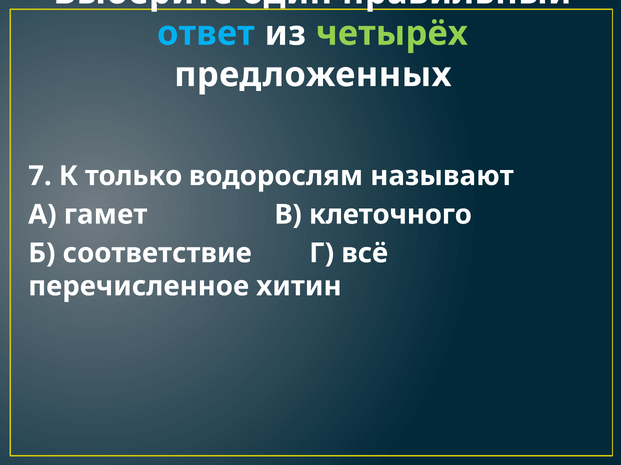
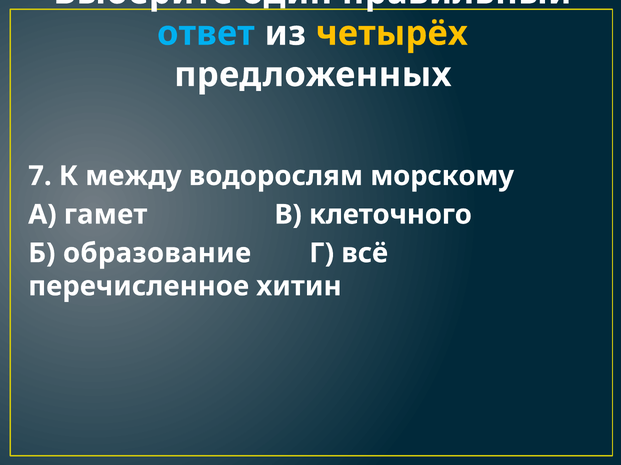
четырёх colour: light green -> yellow
только: только -> между
называют: называют -> морскому
соответствие: соответствие -> образование
